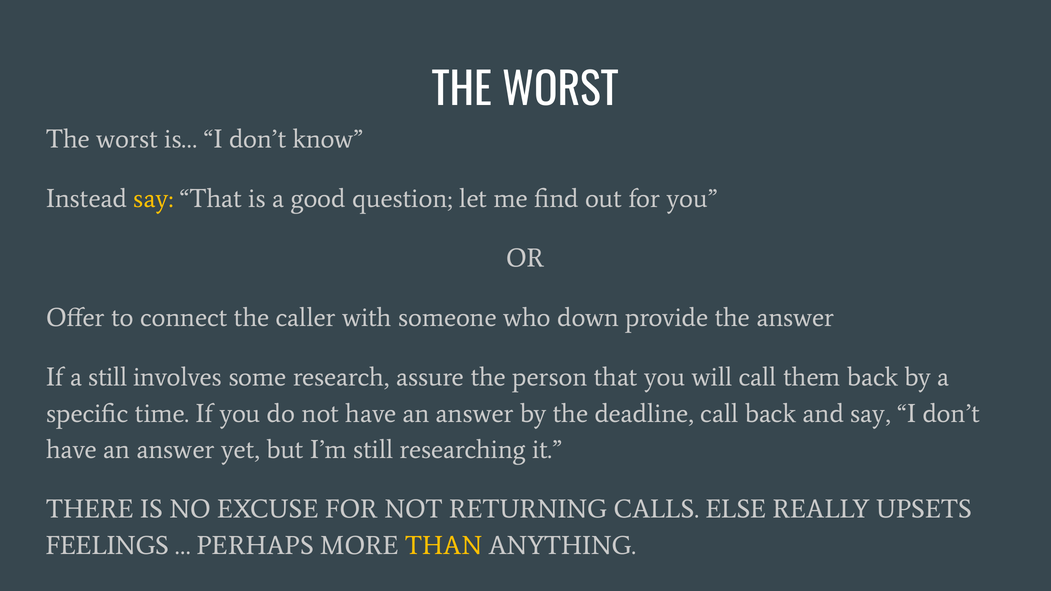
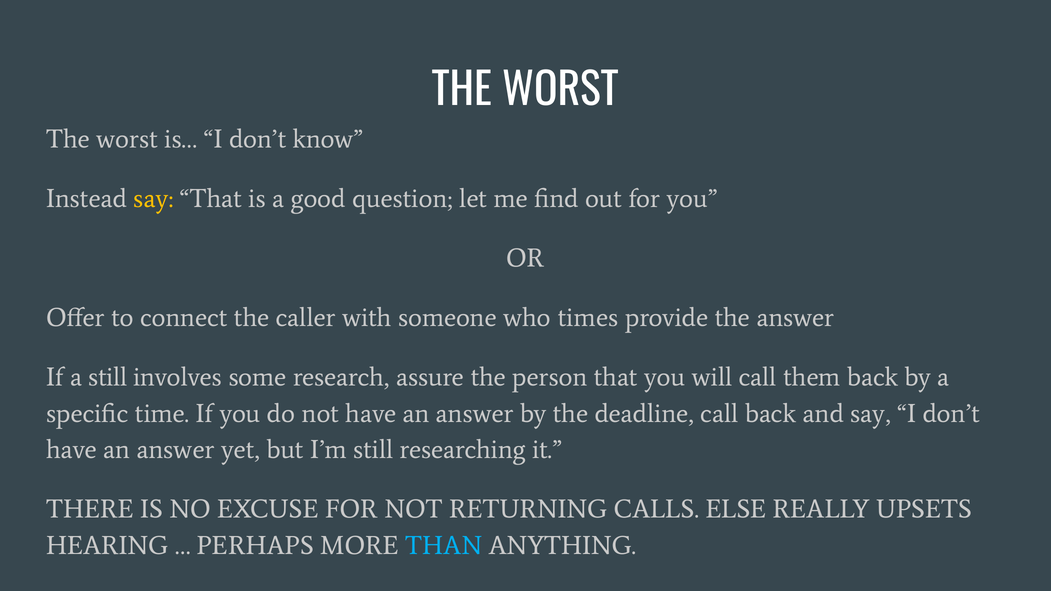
down: down -> times
FEELINGS: FEELINGS -> HEARING
THAN colour: yellow -> light blue
